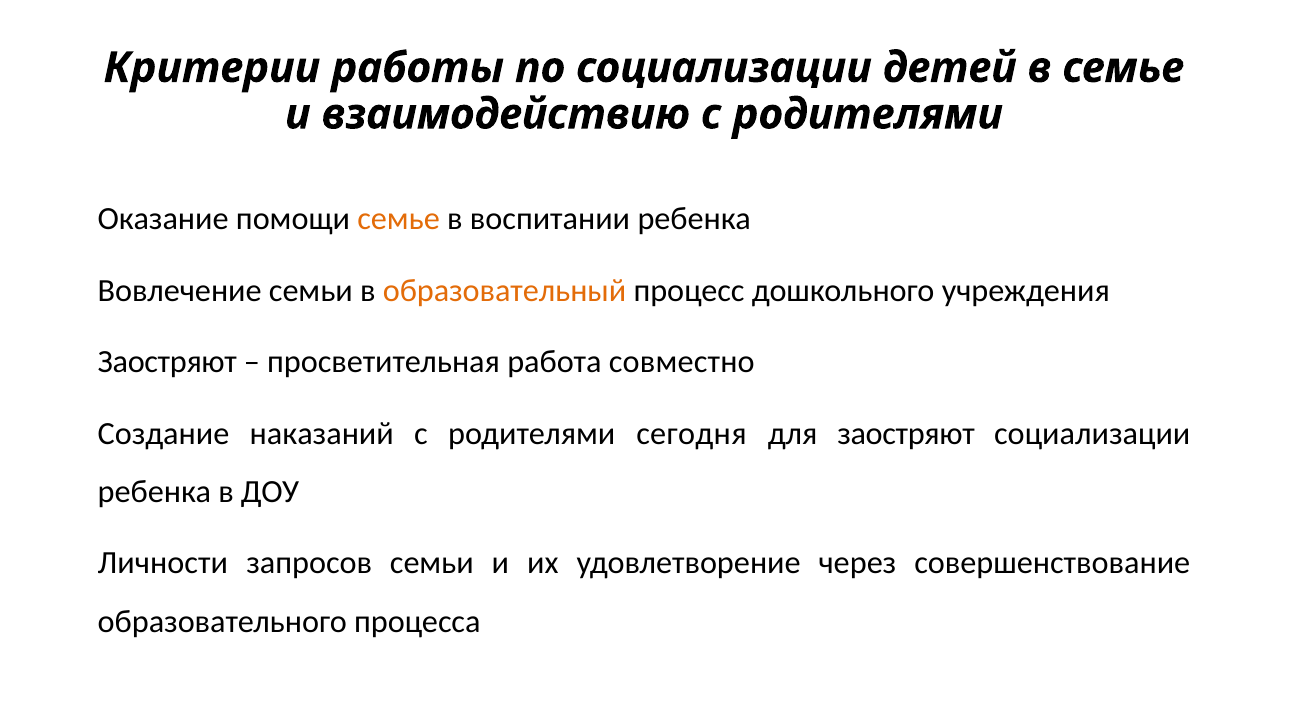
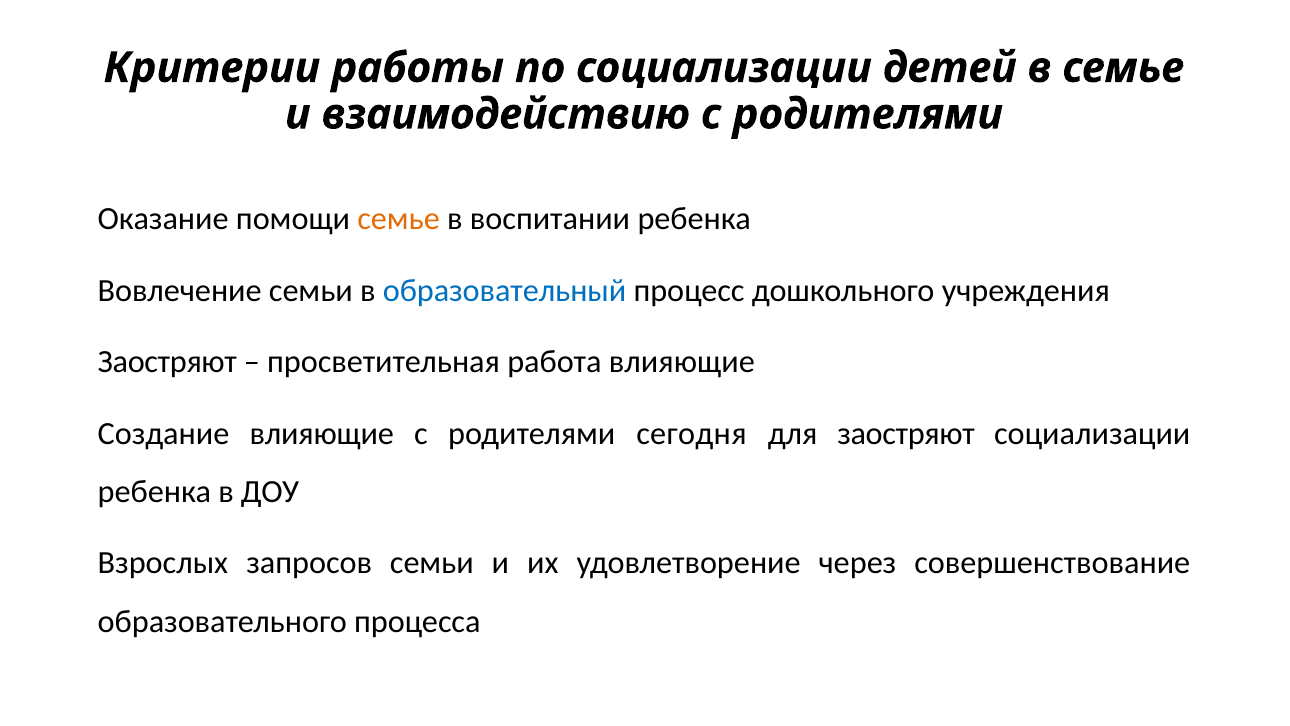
образовательный colour: orange -> blue
работа совместно: совместно -> влияющие
Создание наказаний: наказаний -> влияющие
Личности: Личности -> Взрослых
